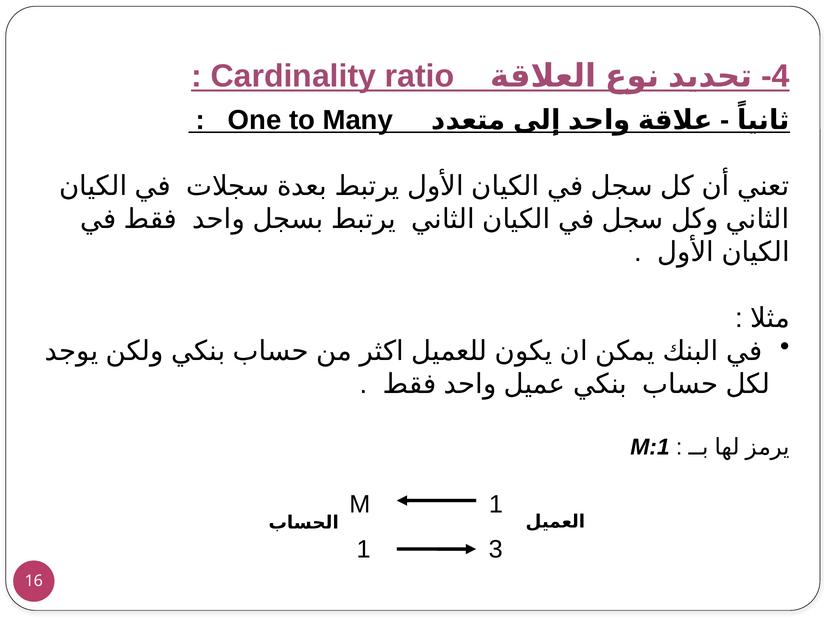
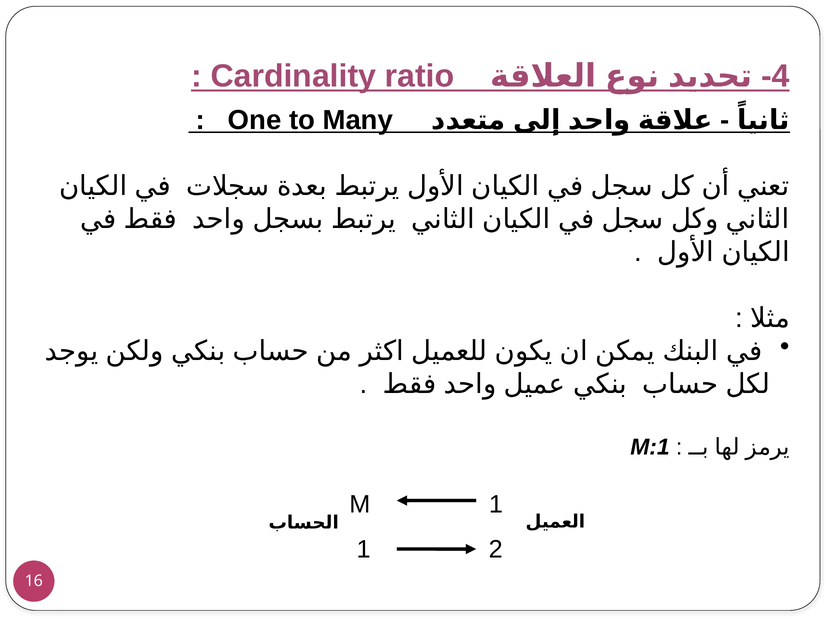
3: 3 -> 2
